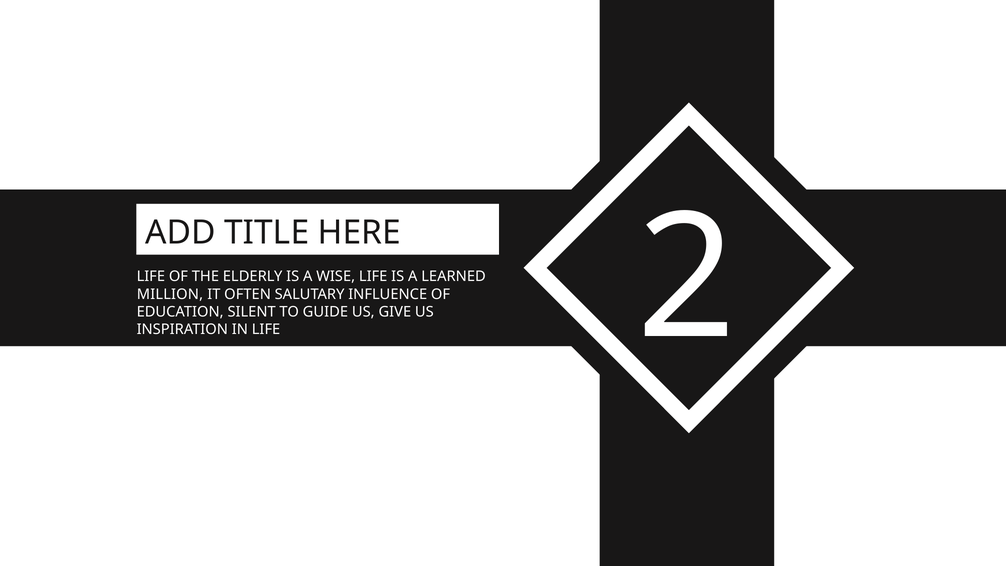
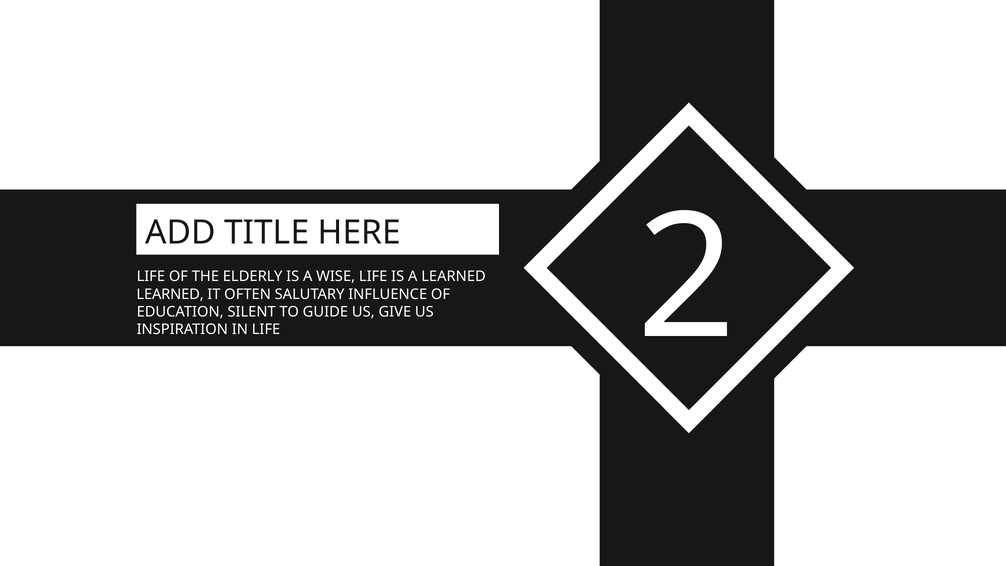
MILLION at (170, 294): MILLION -> LEARNED
